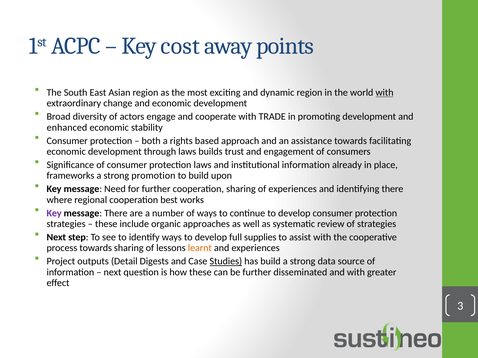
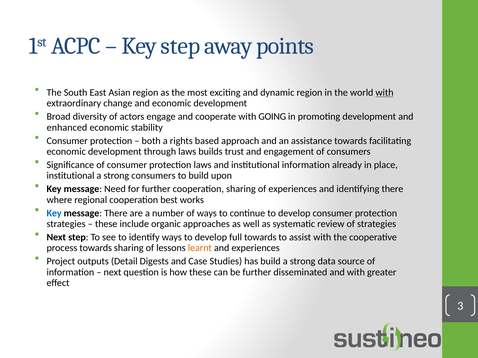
Key cost: cost -> step
TRADE: TRADE -> GOING
frameworks at (70, 176): frameworks -> institutional
strong promotion: promotion -> consumers
Key at (54, 213) colour: purple -> blue
full supplies: supplies -> towards
Studies underline: present -> none
